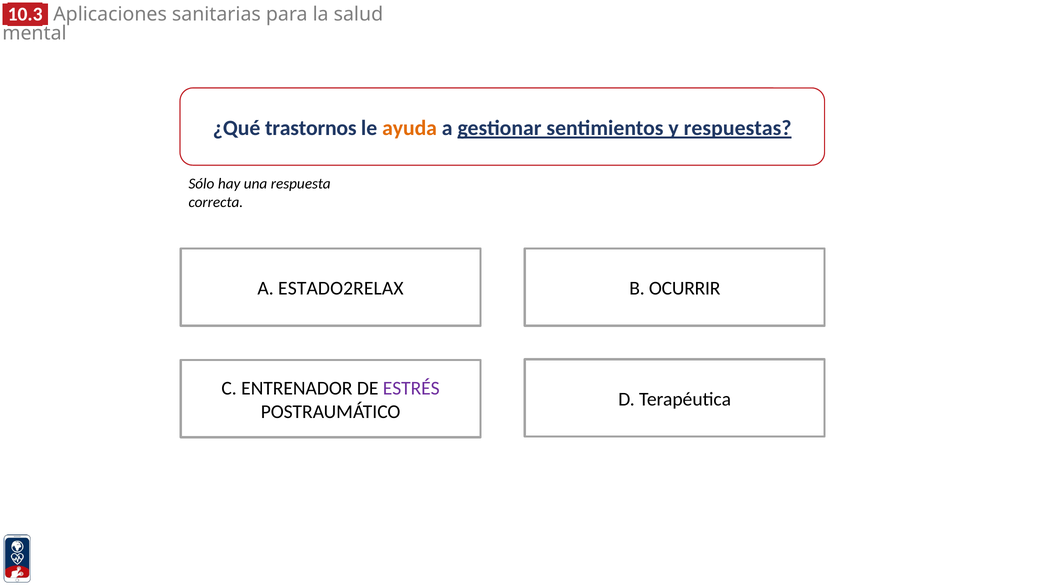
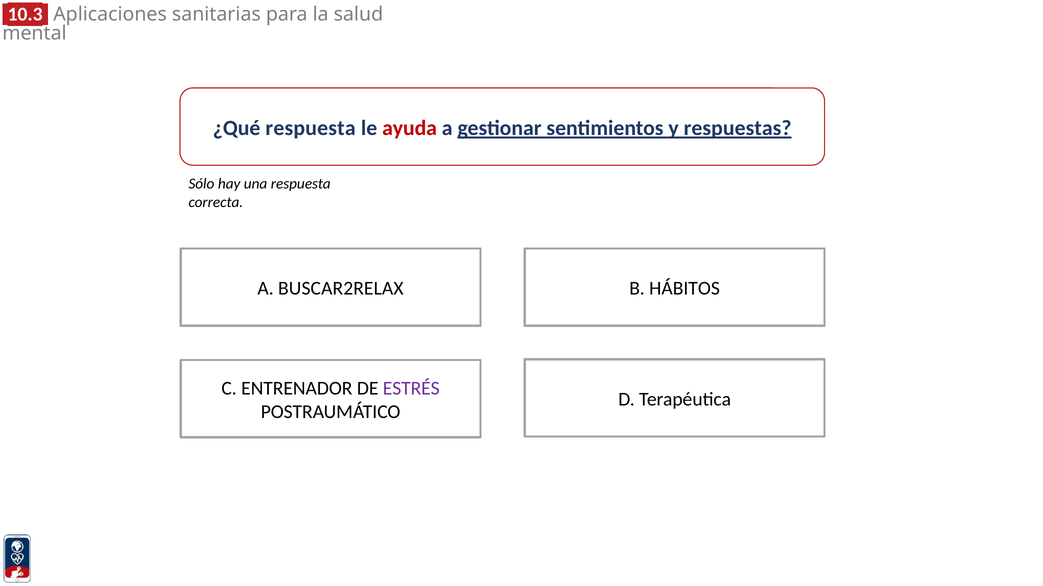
¿Qué trastornos: trastornos -> respuesta
ayuda colour: orange -> red
ESTADO2RELAX: ESTADO2RELAX -> BUSCAR2RELAX
OCURRIR: OCURRIR -> HÁBITOS
